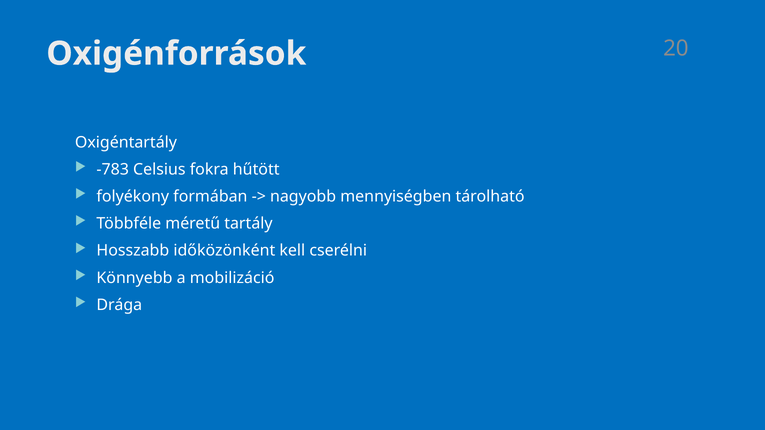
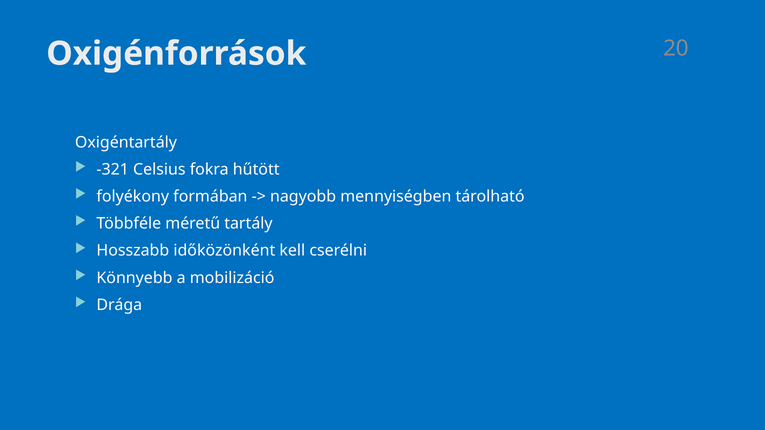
-783: -783 -> -321
